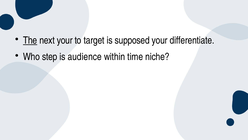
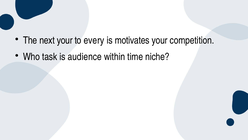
The underline: present -> none
target: target -> every
supposed: supposed -> motivates
differentiate: differentiate -> competition
step: step -> task
